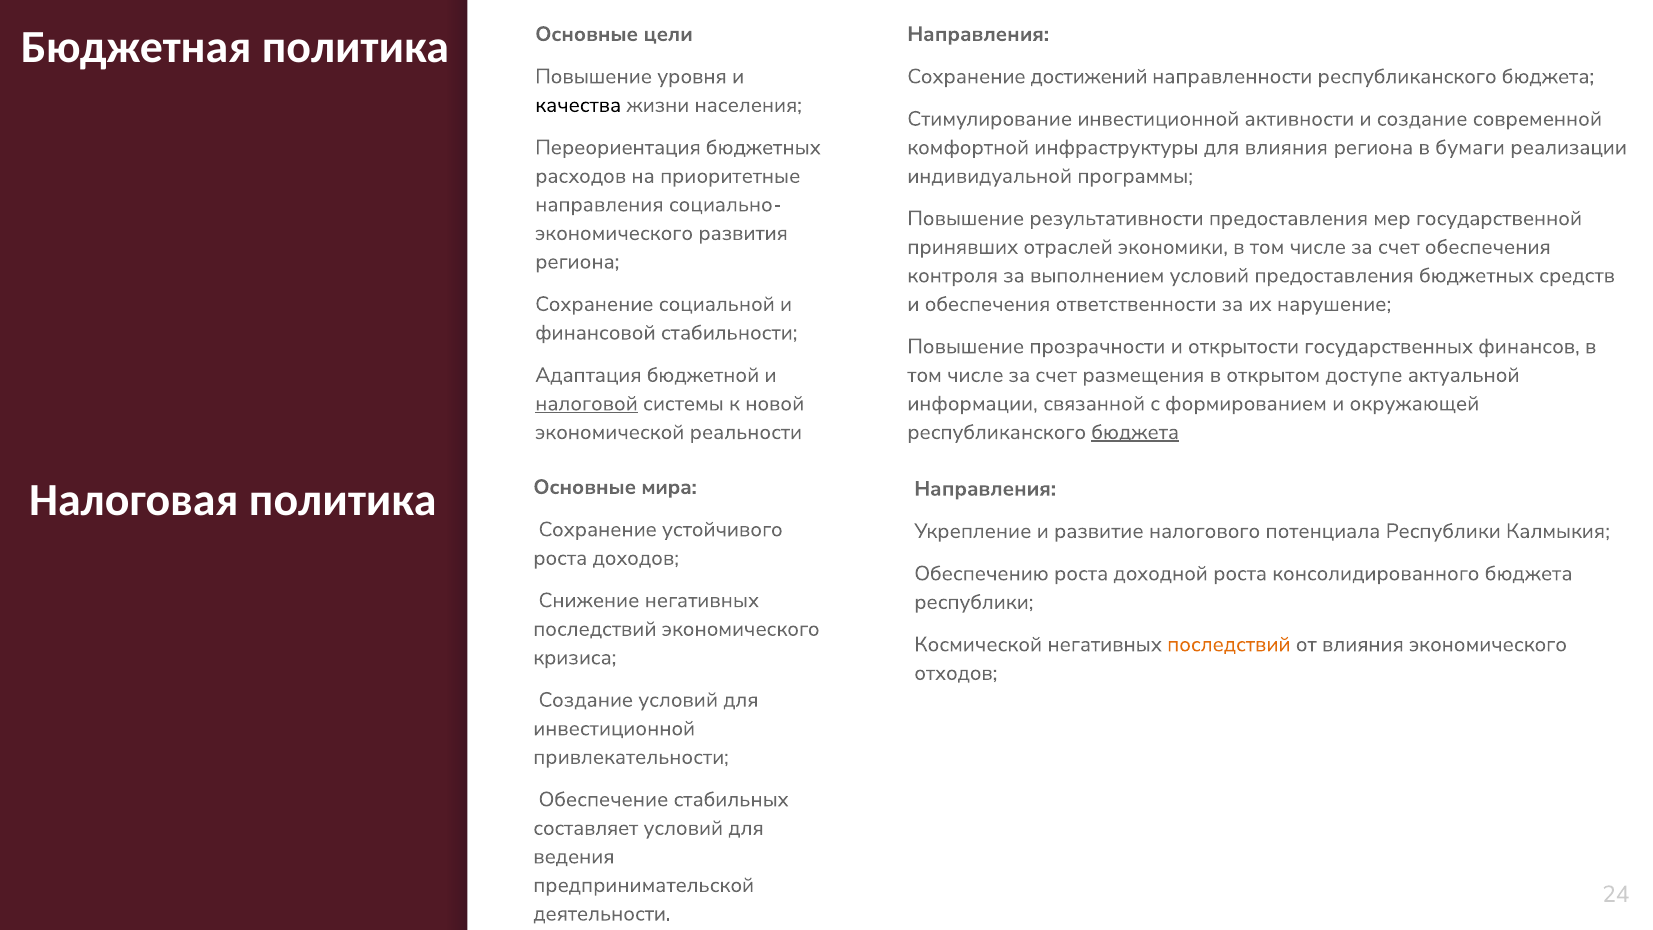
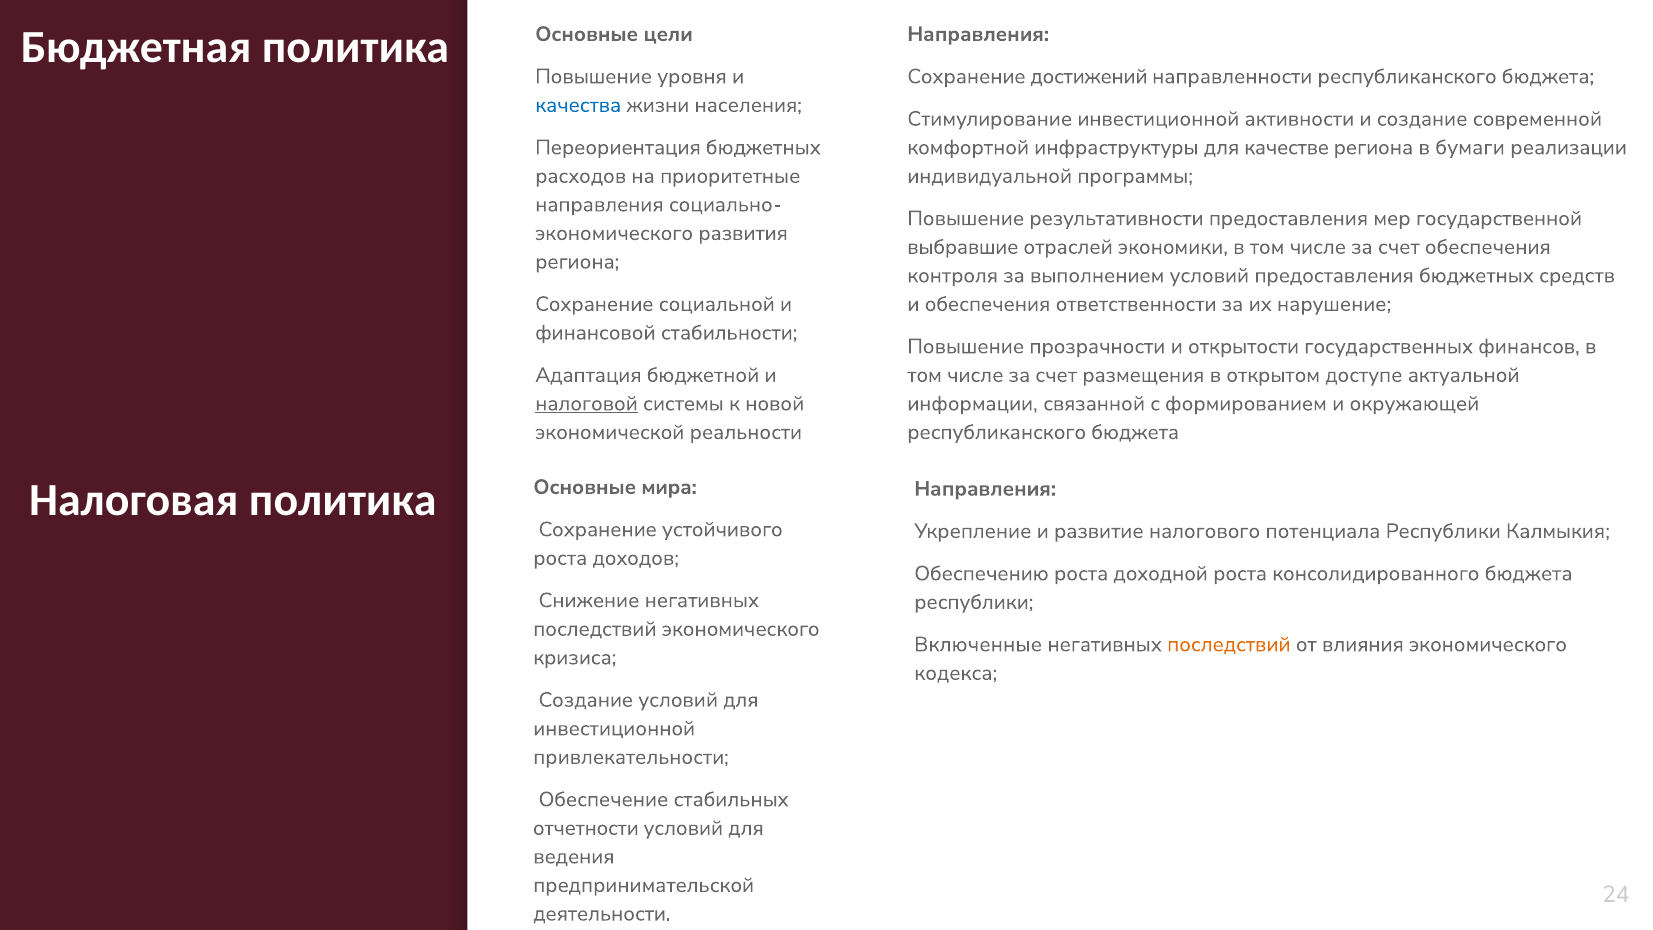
качества colour: black -> blue
для влияния: влияния -> качестве
принявших: принявших -> выбравшие
бюджета at (1135, 432) underline: present -> none
Космической: Космической -> Включенные
отходов: отходов -> кодекса
составляет: составляет -> отчетности
